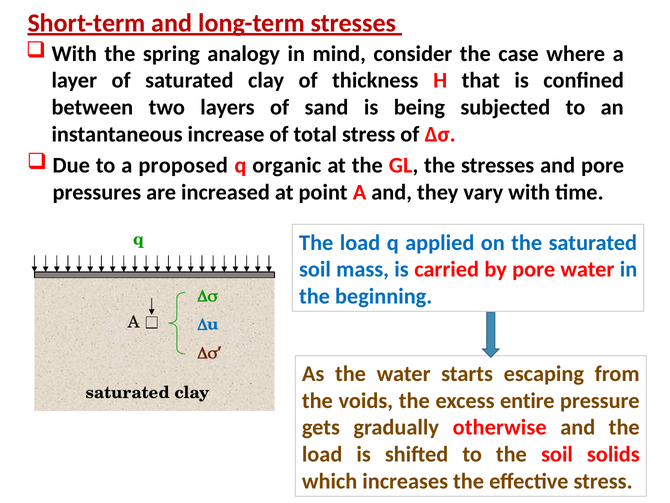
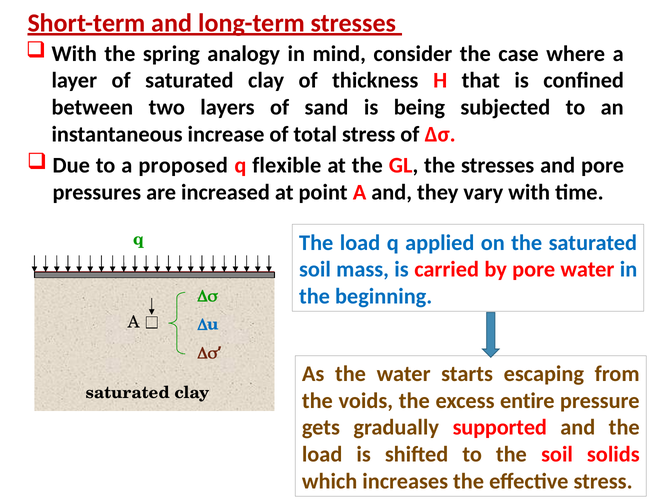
organic: organic -> flexible
otherwise: otherwise -> supported
